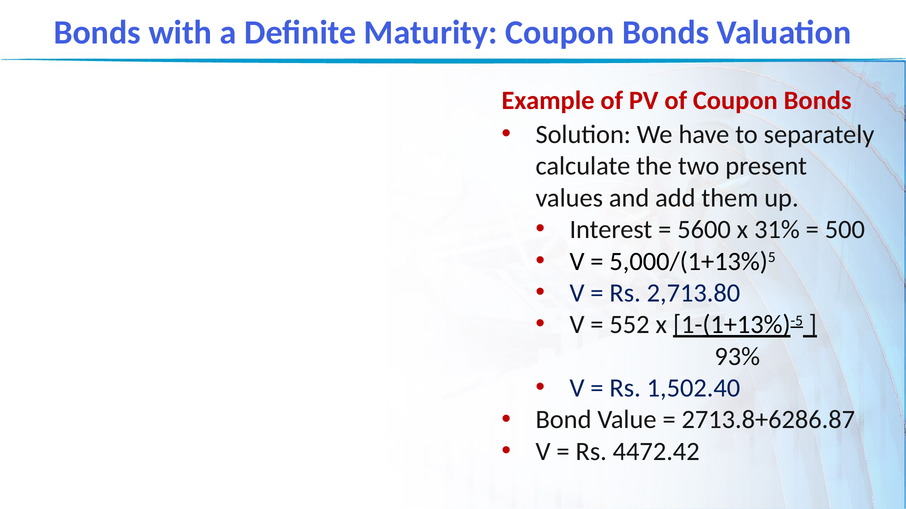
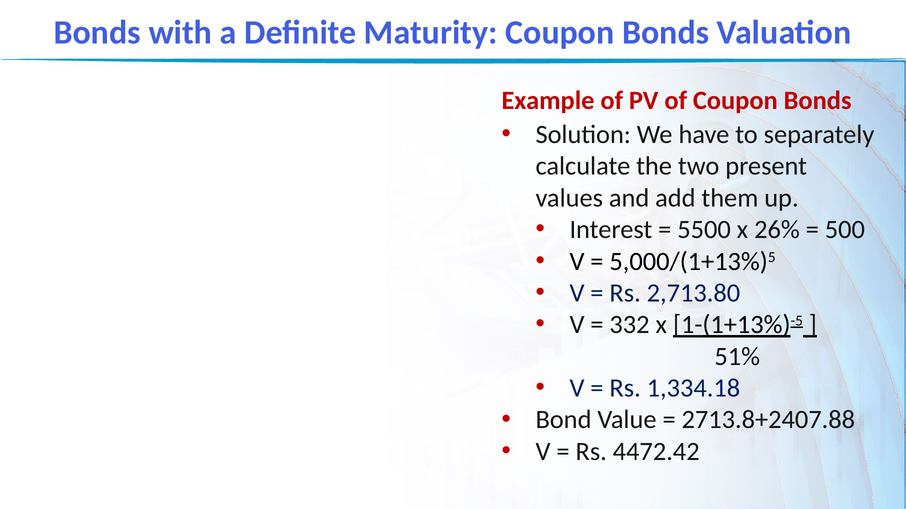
5600: 5600 -> 5500
31%: 31% -> 26%
552: 552 -> 332
93%: 93% -> 51%
1,502.40: 1,502.40 -> 1,334.18
2713.8+6286.87: 2713.8+6286.87 -> 2713.8+2407.88
